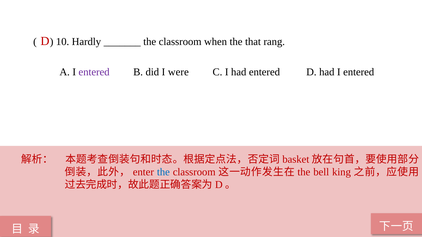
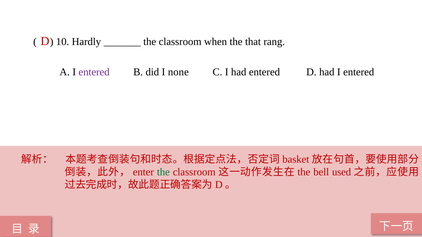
were: were -> none
the at (163, 172) colour: blue -> green
king: king -> used
